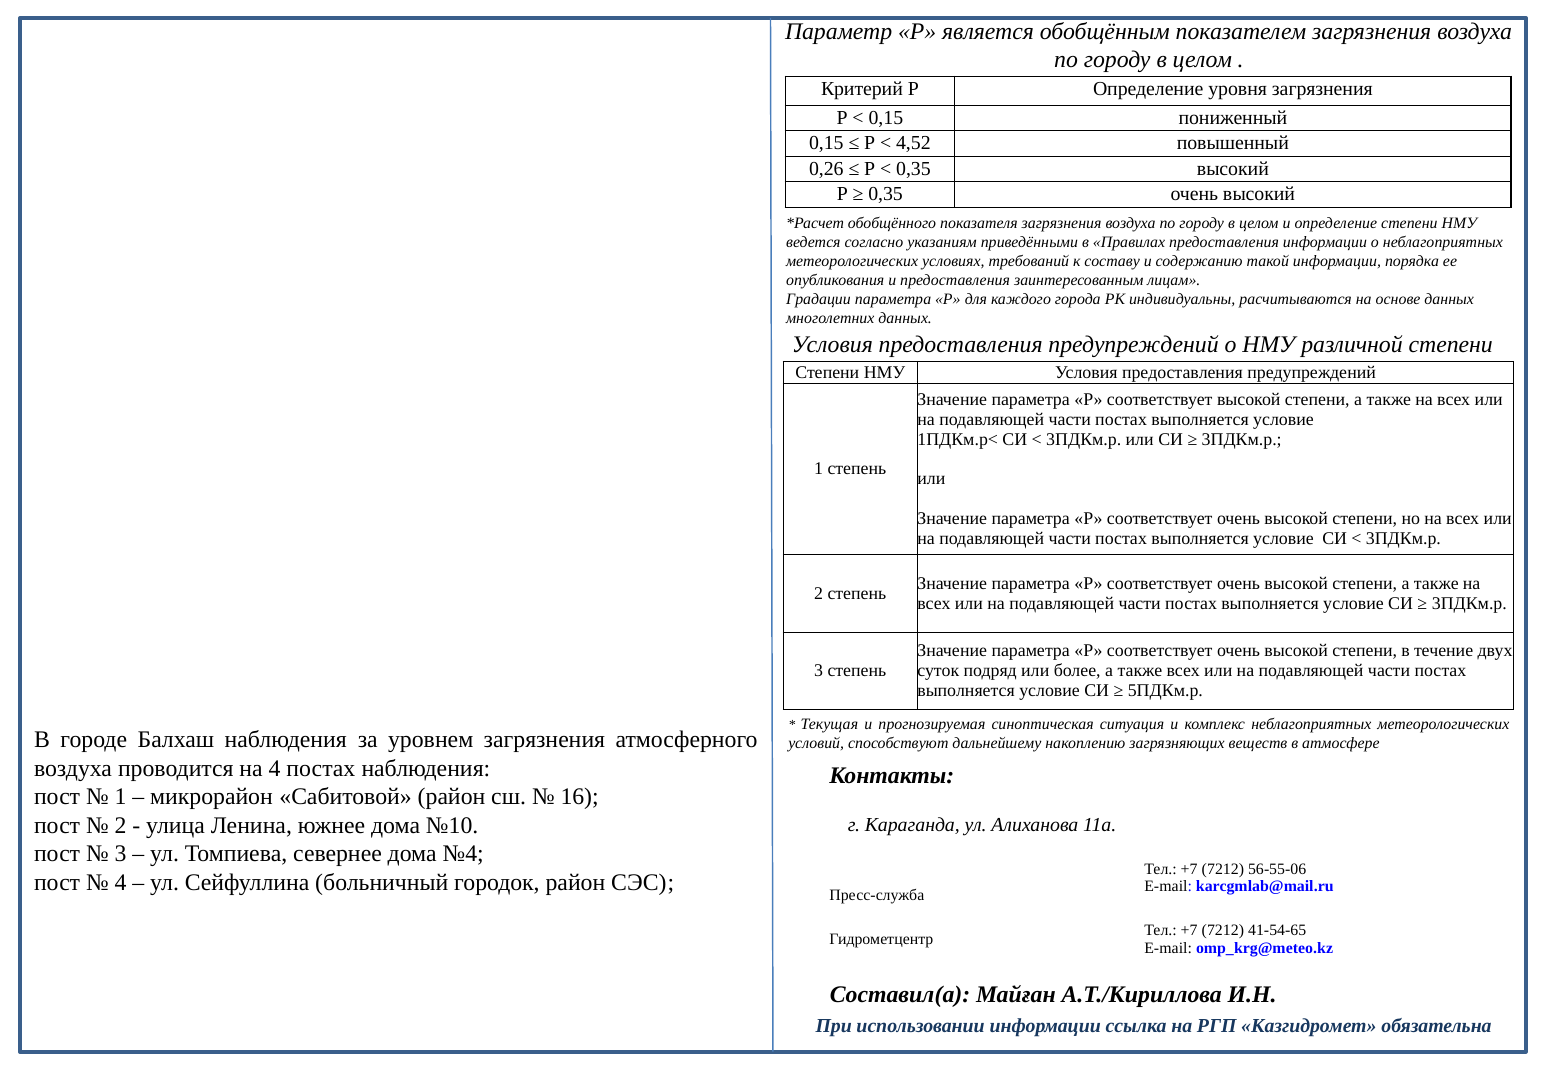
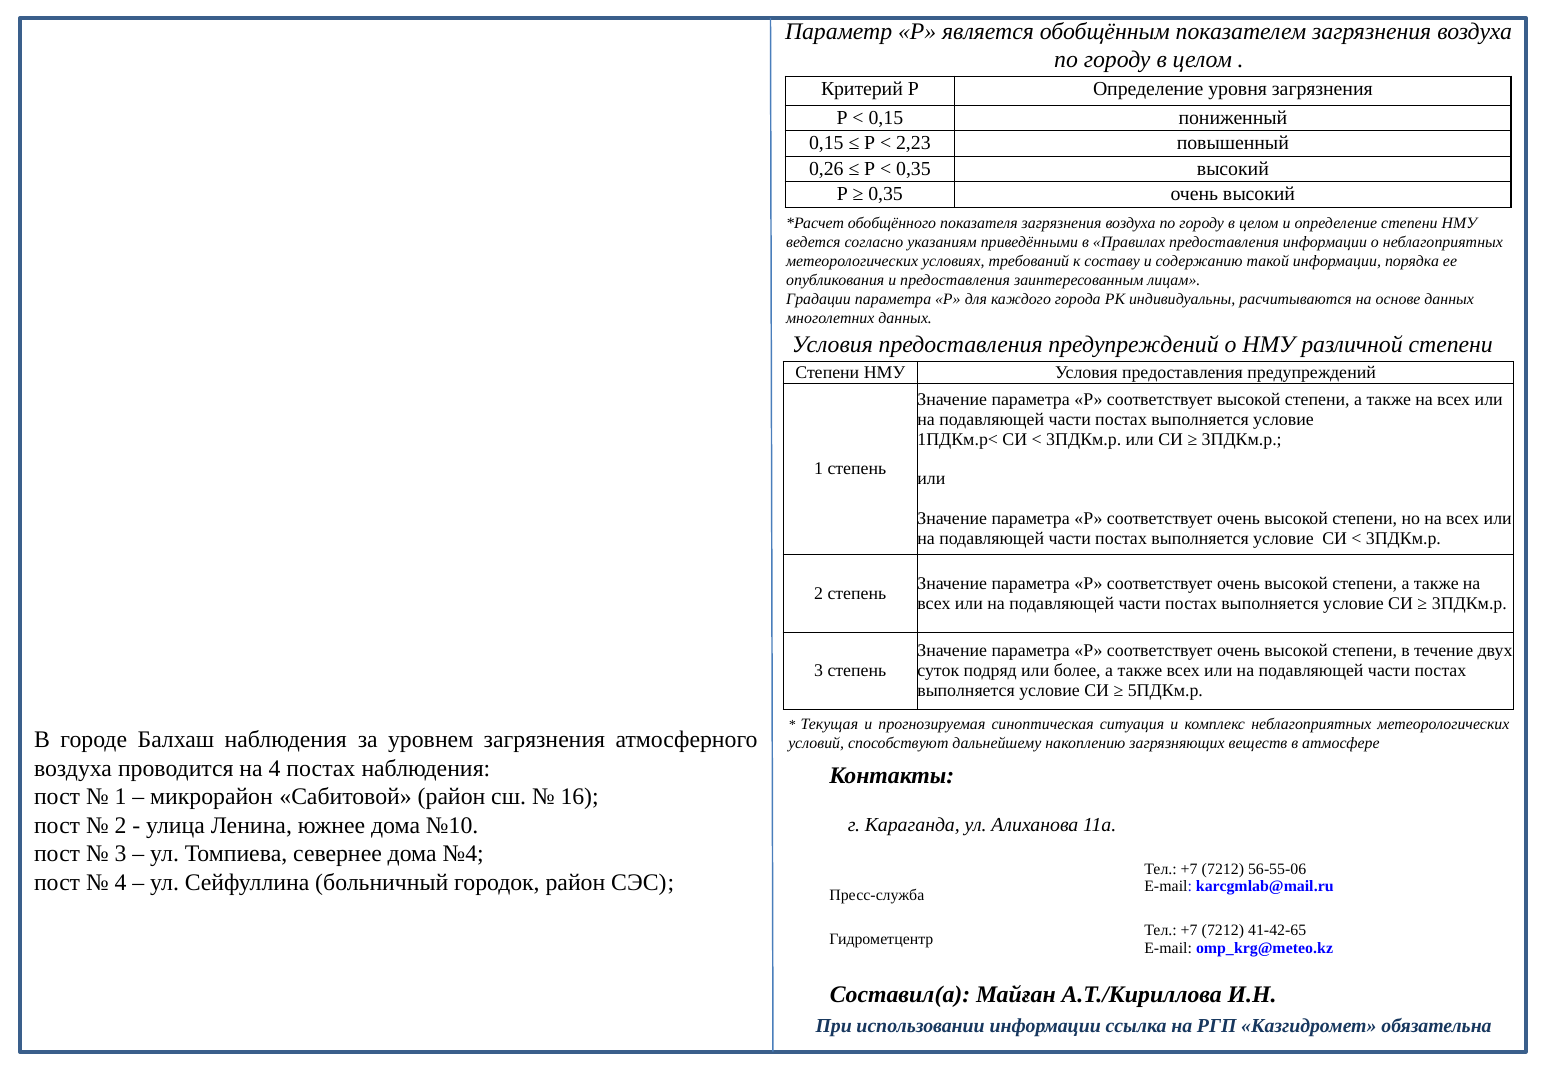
4,52: 4,52 -> 2,23
41-54-65: 41-54-65 -> 41-42-65
